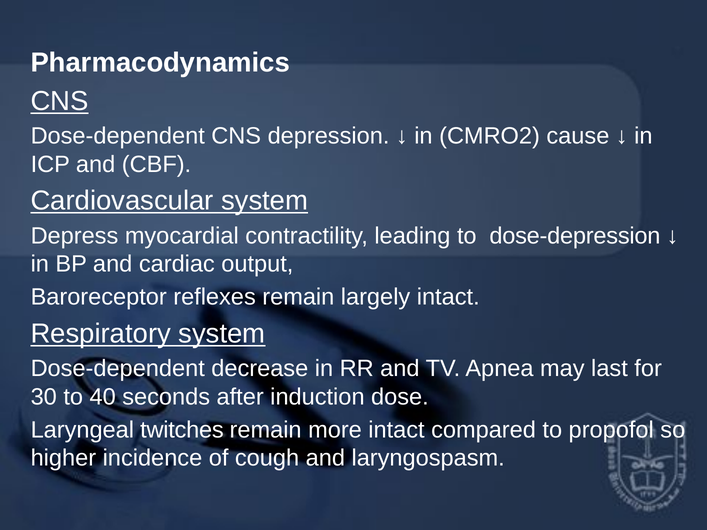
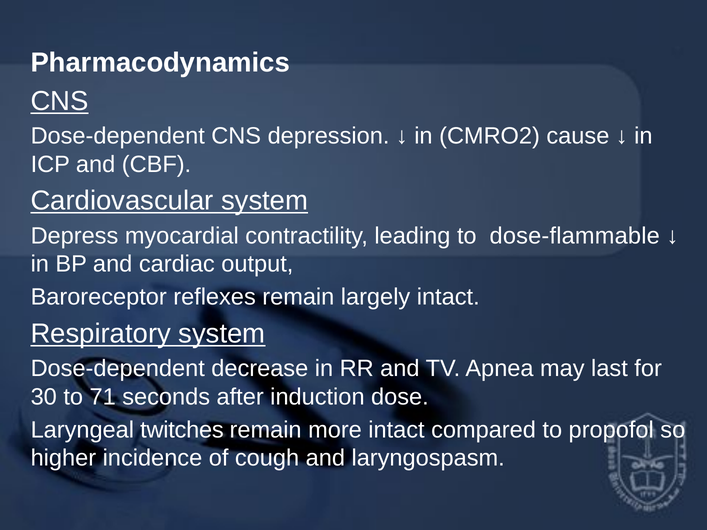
dose-depression: dose-depression -> dose-flammable
40: 40 -> 71
